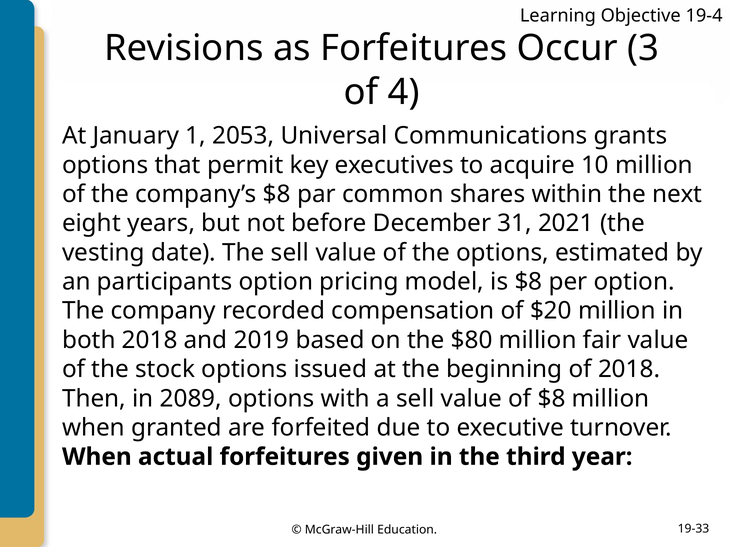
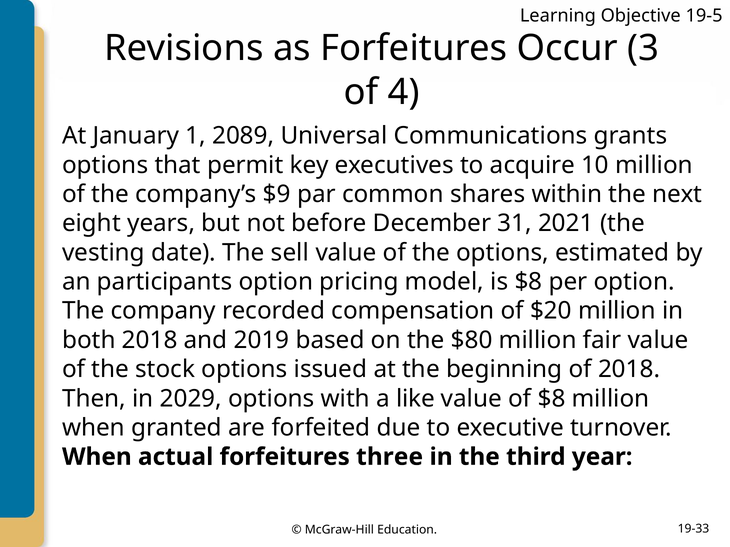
19-4: 19-4 -> 19-5
2053: 2053 -> 2089
company’s $8: $8 -> $9
2089: 2089 -> 2029
a sell: sell -> like
given: given -> three
